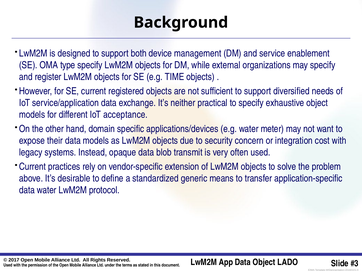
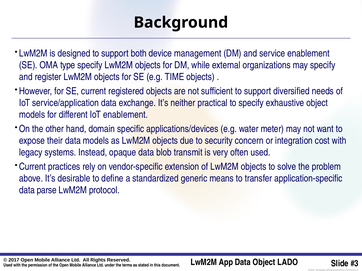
IoT acceptance: acceptance -> enablement
data water: water -> parse
